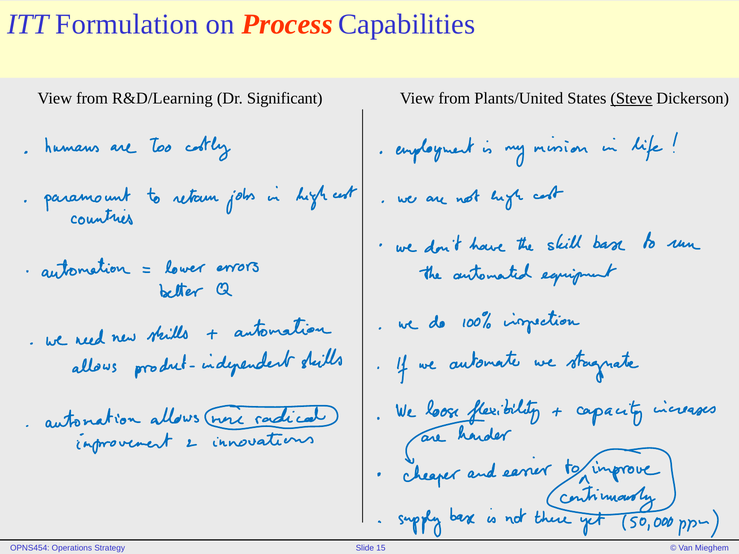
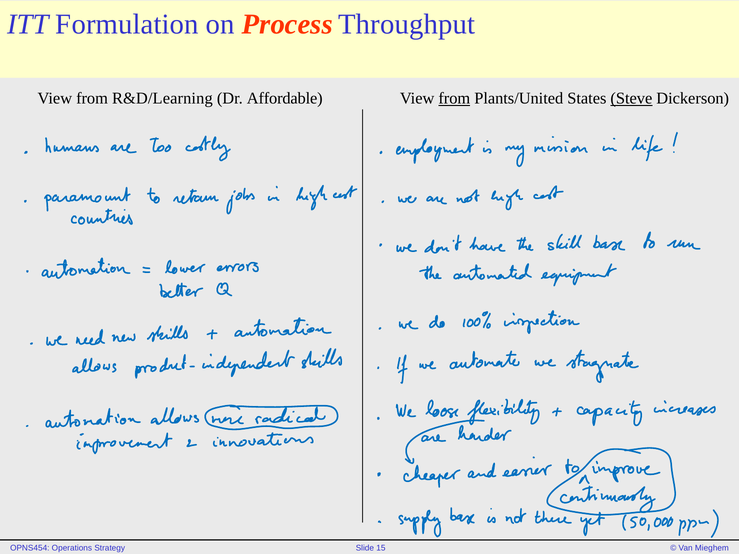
Capabilities: Capabilities -> Throughput
Significant: Significant -> Affordable
from at (454, 98) underline: none -> present
